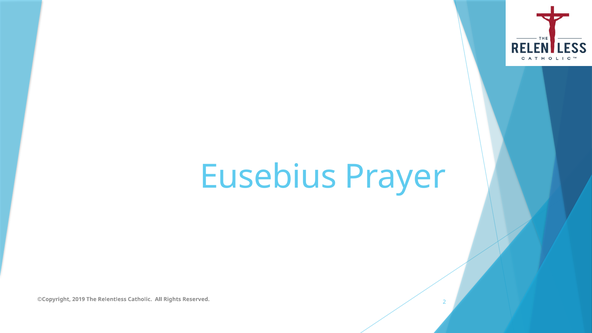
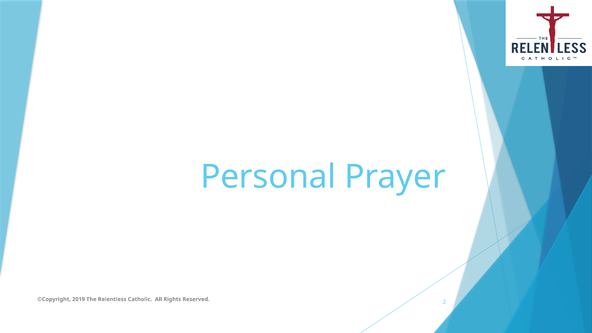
Eusebius: Eusebius -> Personal
